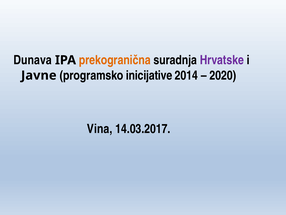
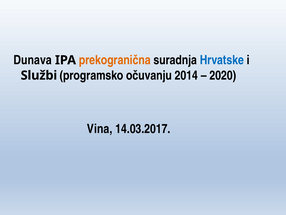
Hrvatske colour: purple -> blue
Javne: Javne -> Službi
inicijative: inicijative -> očuvanju
